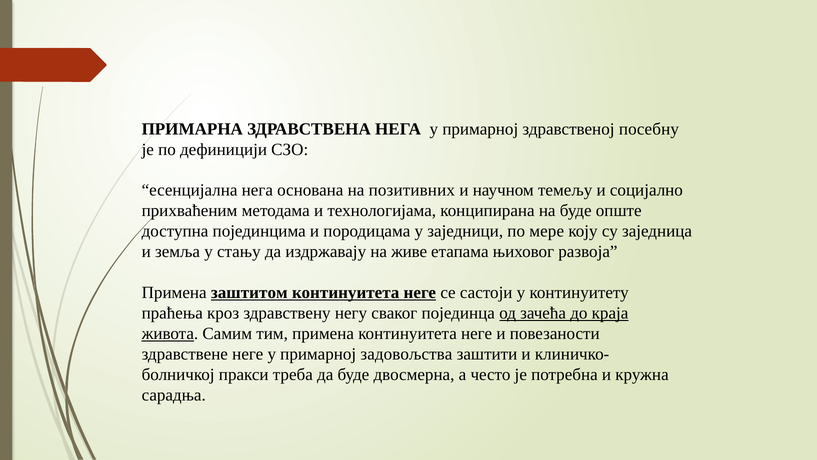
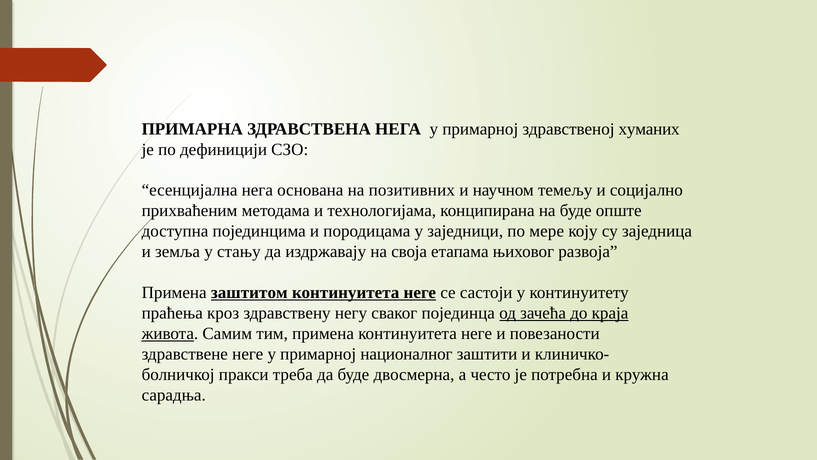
посебну: посебну -> хуманих
живе: живе -> своја
задовољства: задовољства -> националног
